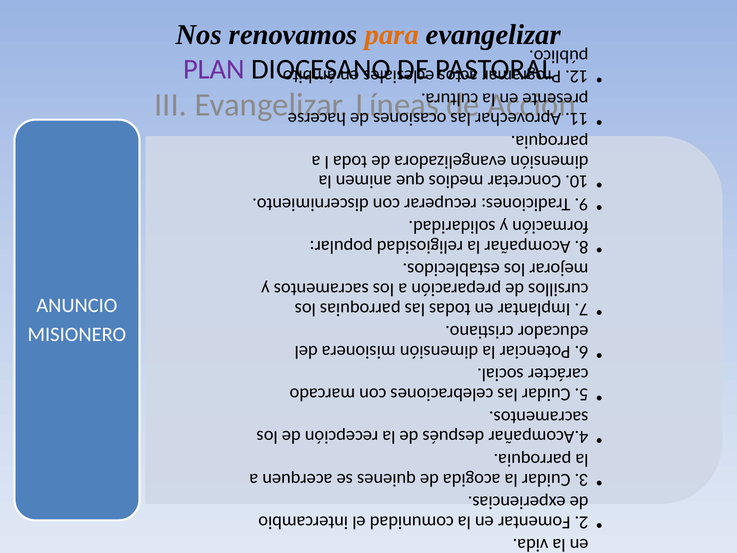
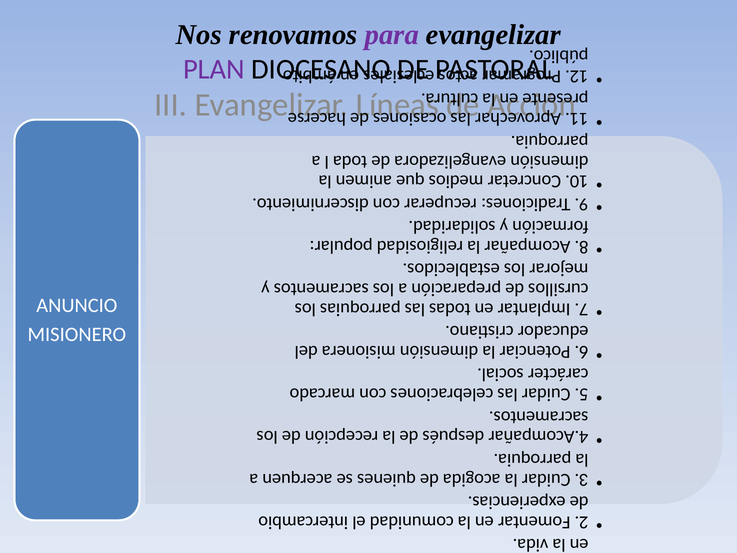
para colour: orange -> purple
